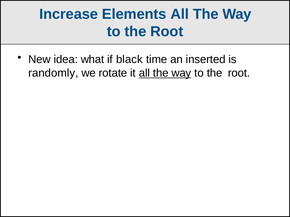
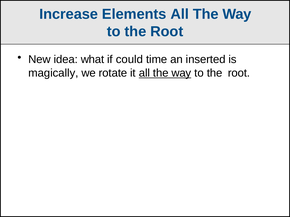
black: black -> could
randomly: randomly -> magically
